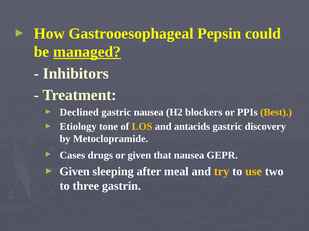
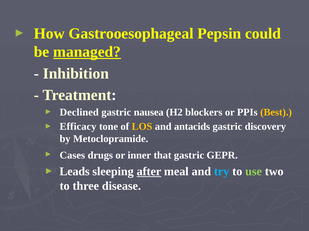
Inhibitors: Inhibitors -> Inhibition
Etiology: Etiology -> Efficacy
or given: given -> inner
that nausea: nausea -> gastric
Given at (75, 172): Given -> Leads
after underline: none -> present
try colour: yellow -> light blue
use colour: yellow -> light green
gastrin: gastrin -> disease
